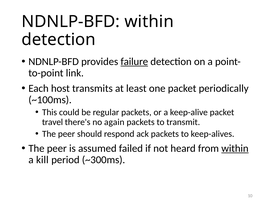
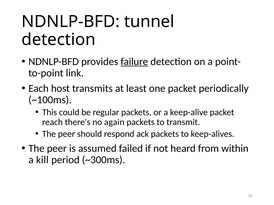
NDNLP-BFD within: within -> tunnel
travel: travel -> reach
within at (235, 149) underline: present -> none
